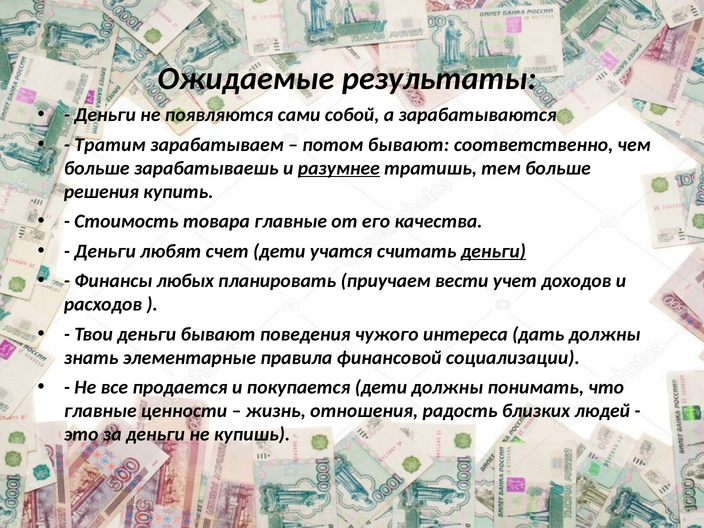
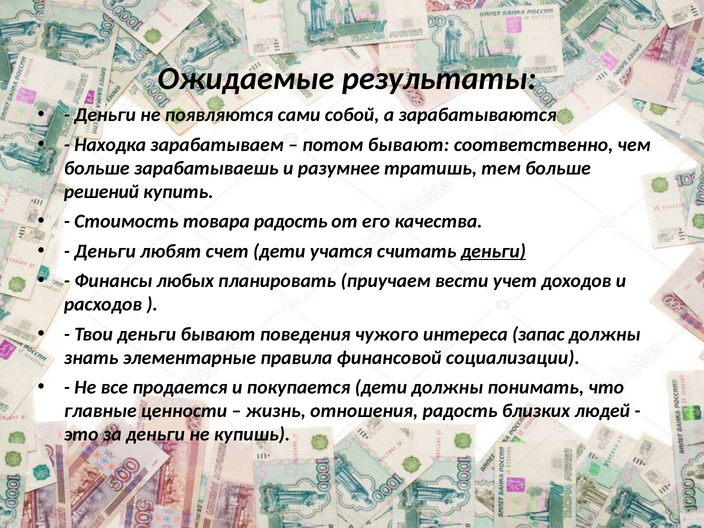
Тратим: Тратим -> Находка
разумнее underline: present -> none
решения: решения -> решений
товара главные: главные -> радость
дать: дать -> запас
